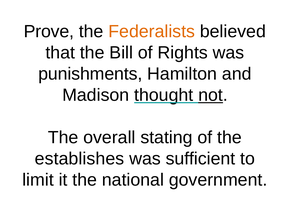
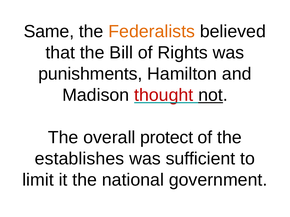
Prove: Prove -> Same
thought colour: black -> red
stating: stating -> protect
